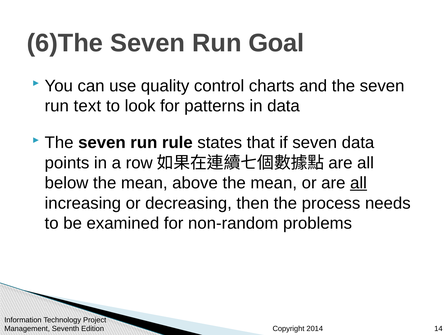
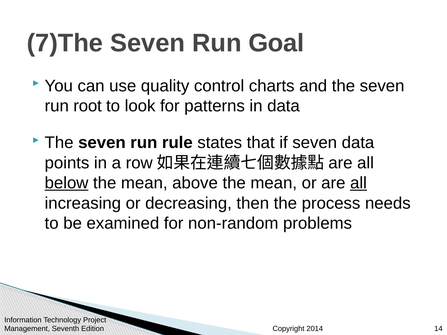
6)The: 6)The -> 7)The
text: text -> root
below underline: none -> present
